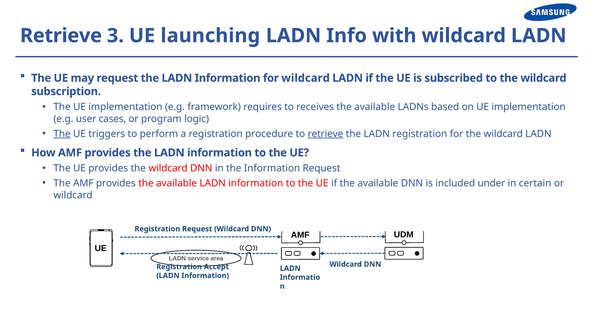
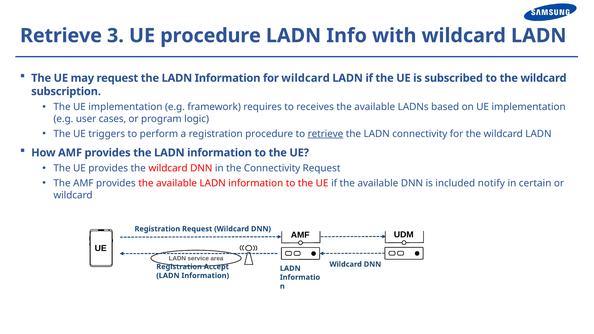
UE launching: launching -> procedure
The at (62, 134) underline: present -> none
LADN registration: registration -> connectivity
the Information: Information -> Connectivity
under: under -> notify
